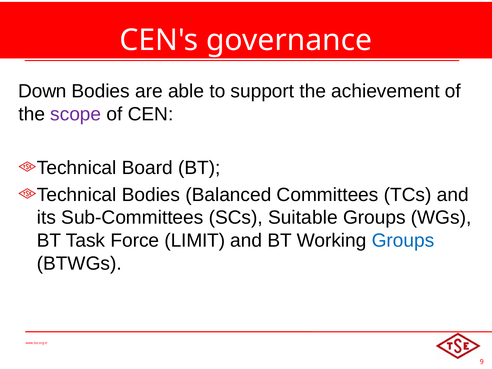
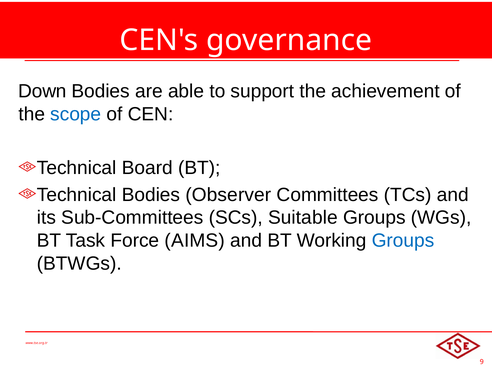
scope colour: purple -> blue
Balanced: Balanced -> Observer
LIMIT: LIMIT -> AIMS
